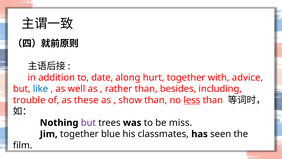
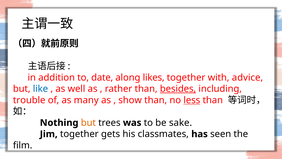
hurt: hurt -> likes
besides underline: none -> present
these: these -> many
but at (88, 122) colour: purple -> orange
miss: miss -> sake
blue: blue -> gets
